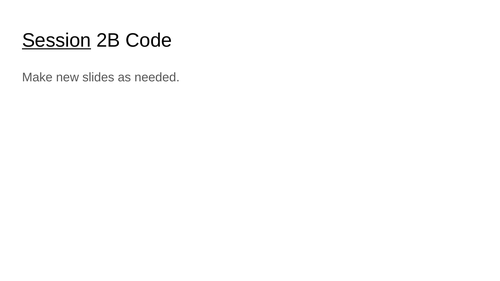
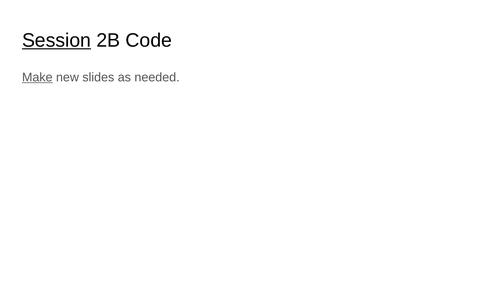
Make underline: none -> present
